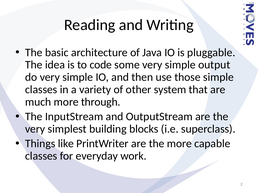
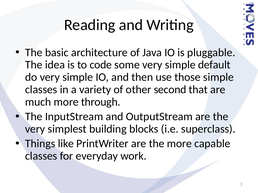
output: output -> default
system: system -> second
